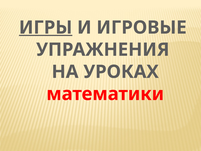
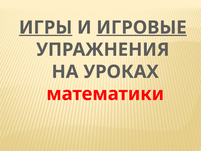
ИГРОВЫЕ underline: none -> present
